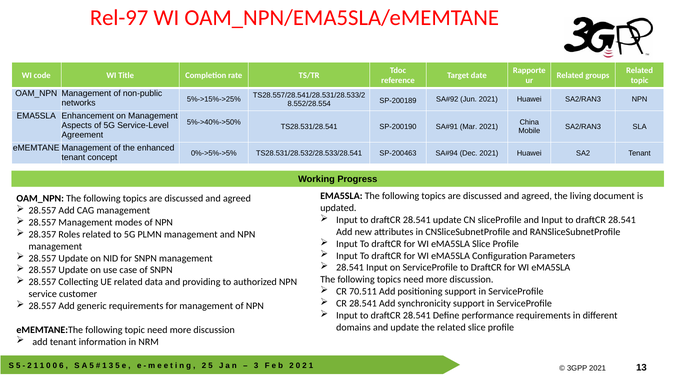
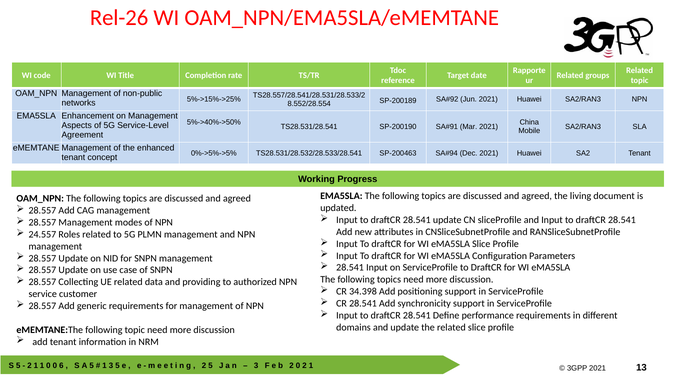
Rel-97: Rel-97 -> Rel-26
28.357: 28.357 -> 24.557
70.511: 70.511 -> 34.398
